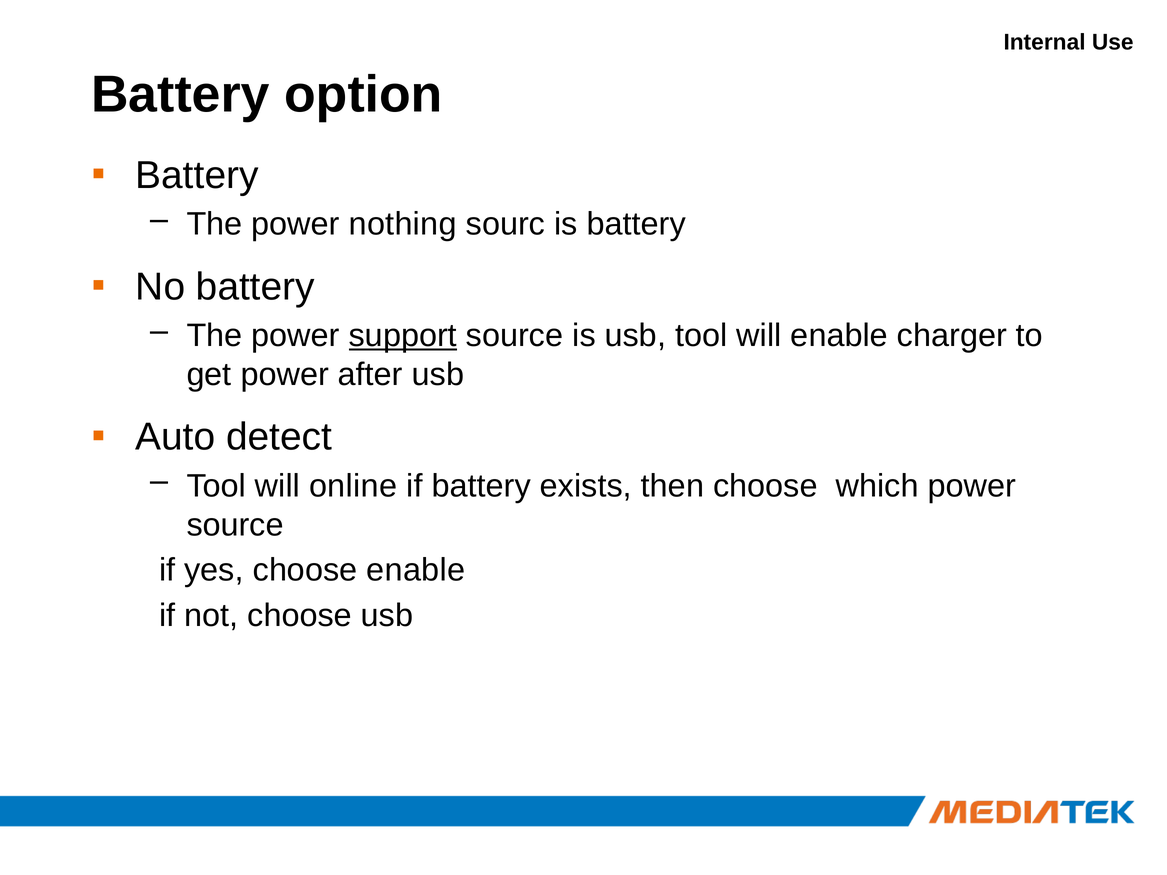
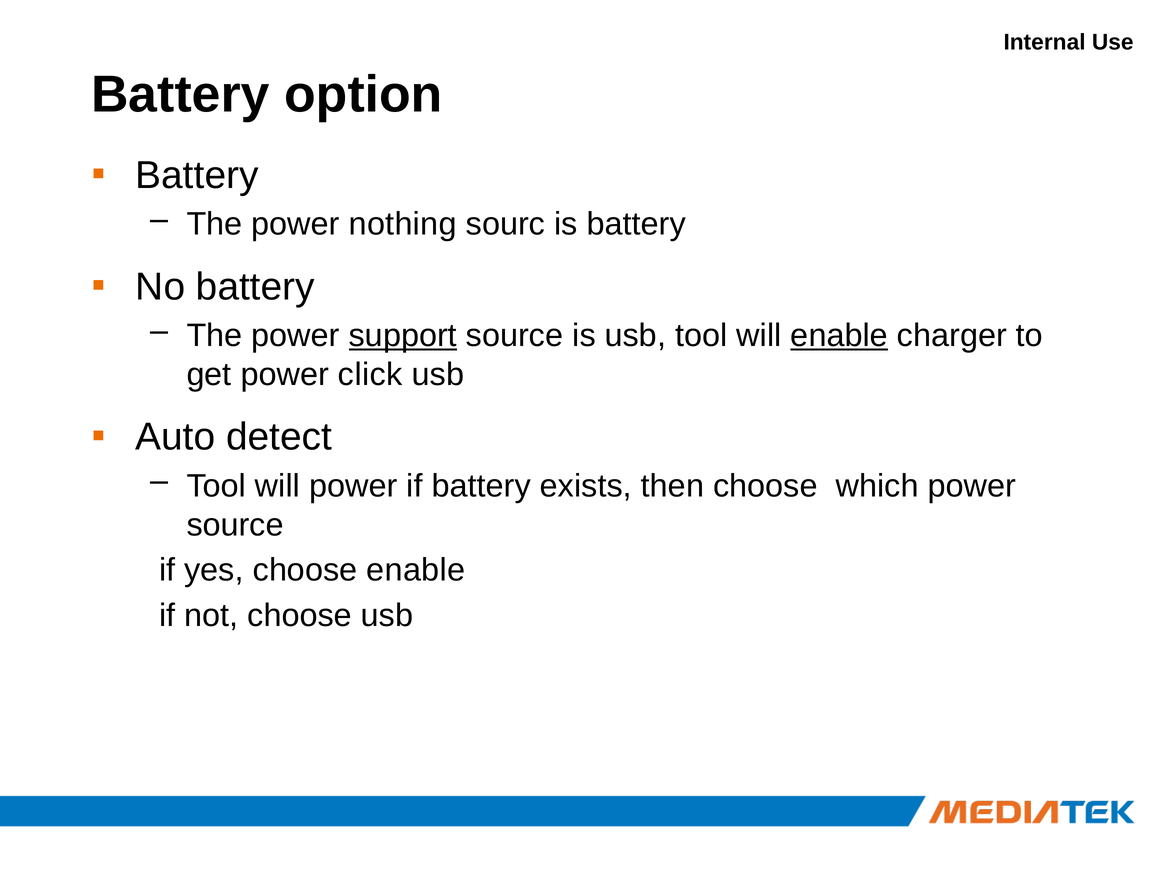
enable at (839, 336) underline: none -> present
after: after -> click
will online: online -> power
